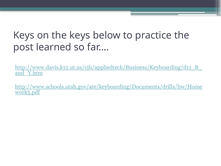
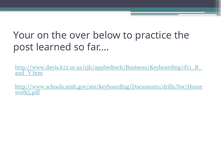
Keys at (24, 35): Keys -> Your
the keys: keys -> over
